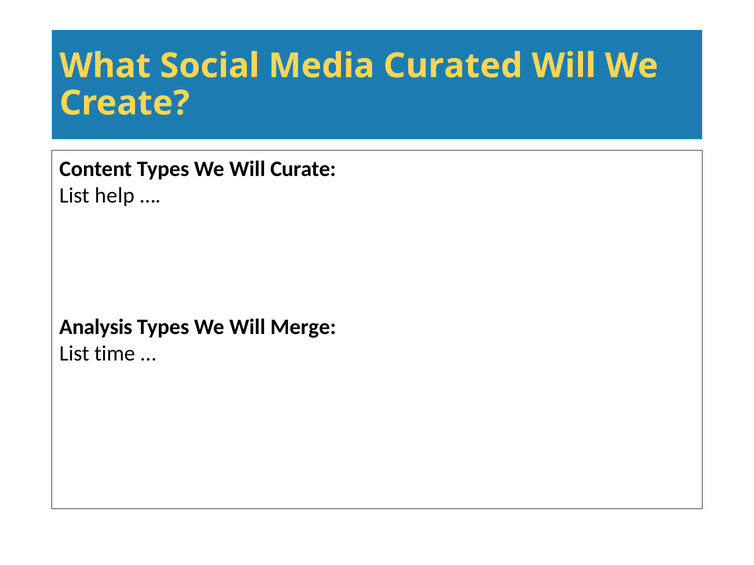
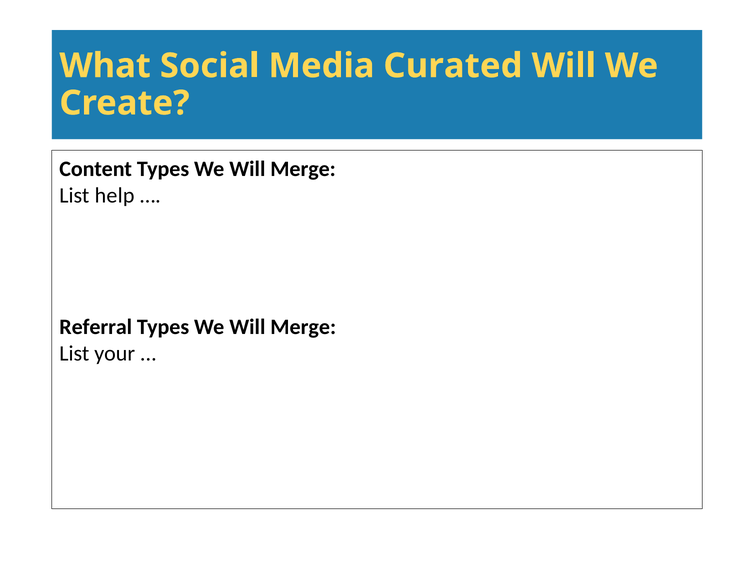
Curate at (303, 169): Curate -> Merge
Analysis: Analysis -> Referral
time: time -> your
